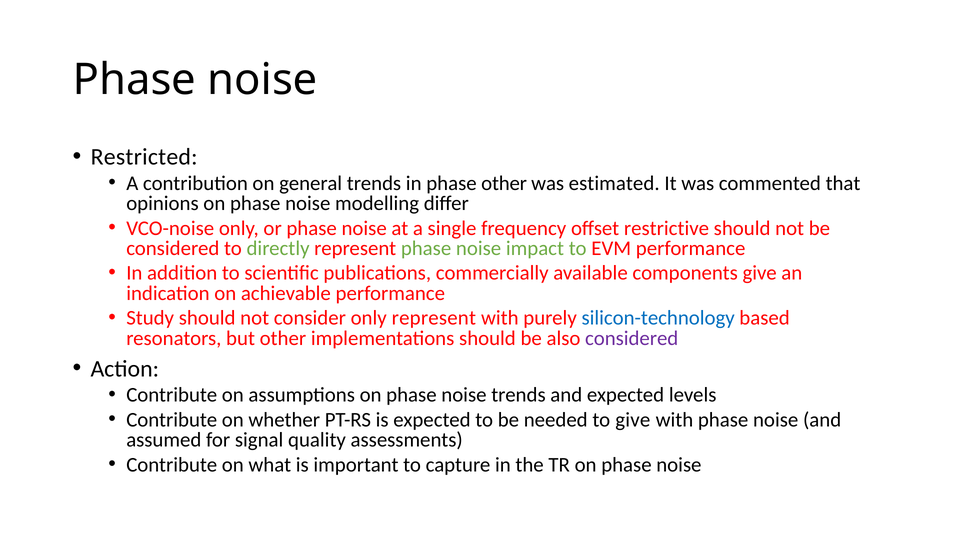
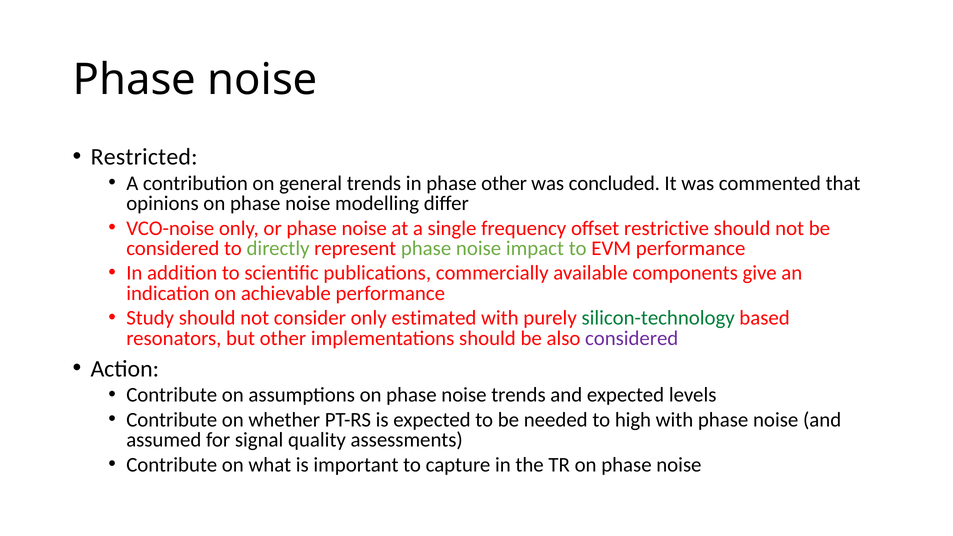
estimated: estimated -> concluded
only represent: represent -> estimated
silicon-technology colour: blue -> green
to give: give -> high
